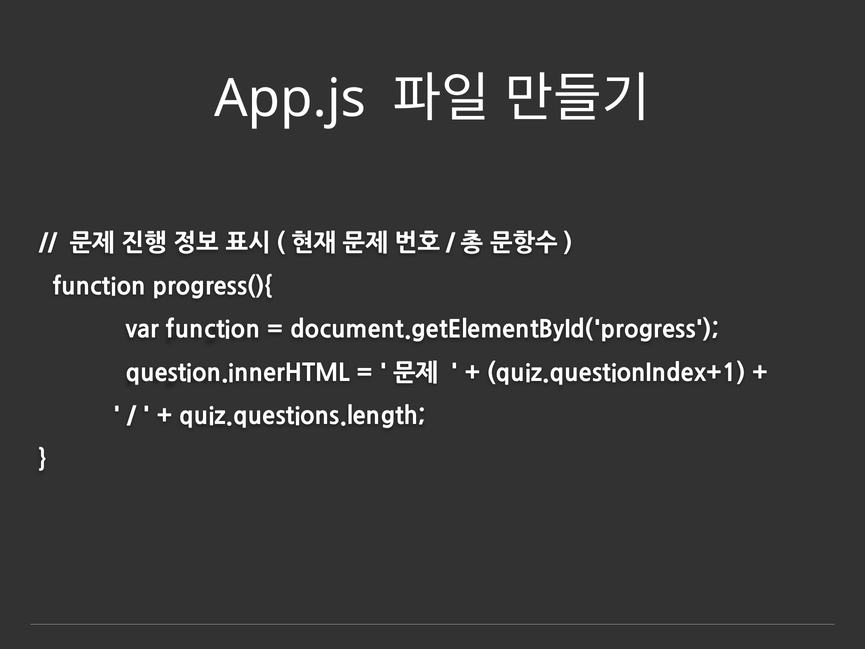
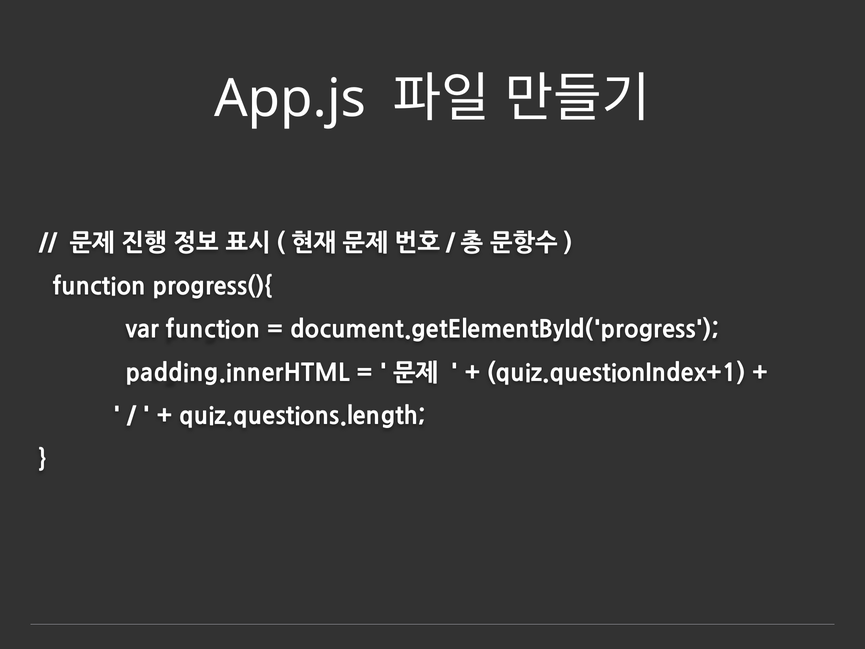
question.innerHTML: question.innerHTML -> padding.innerHTML
